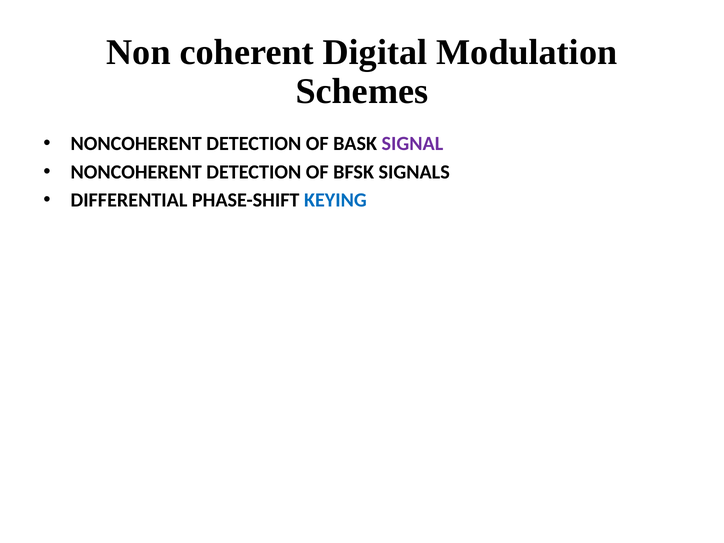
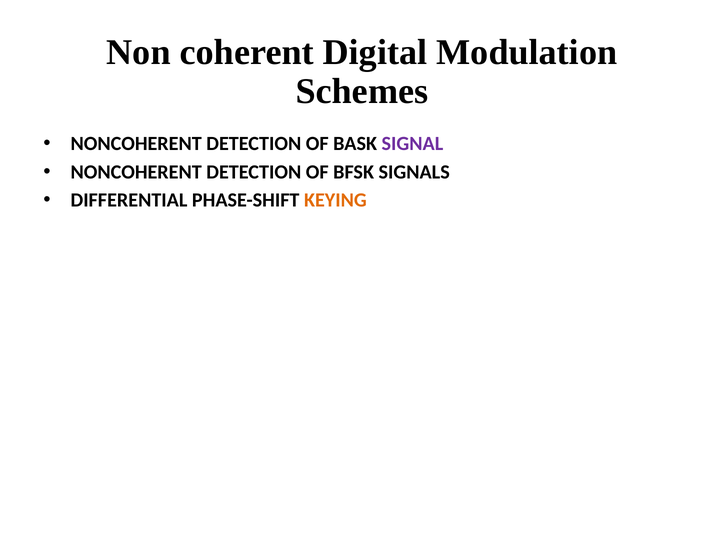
KEYING colour: blue -> orange
